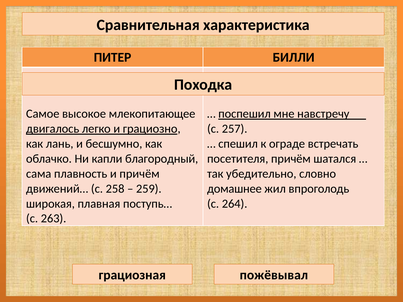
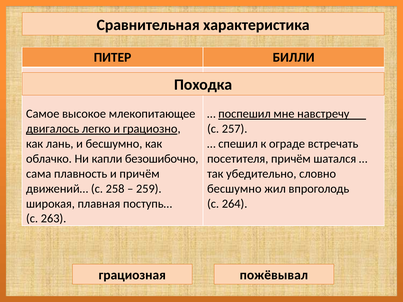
благородный: благородный -> безошибочно
домашнее at (234, 189): домашнее -> бесшумно
